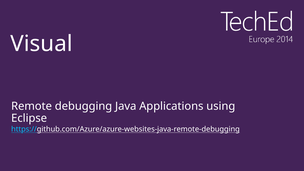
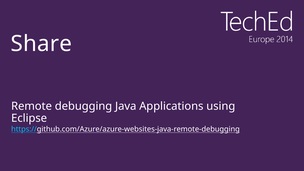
Visual: Visual -> Share
